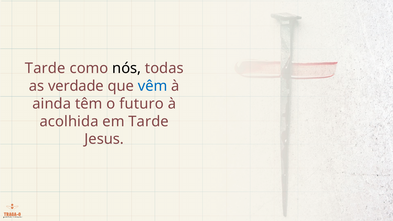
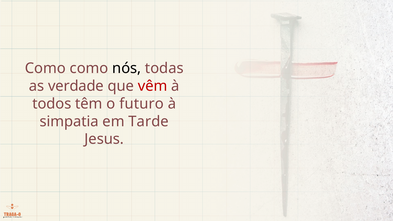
Tarde at (45, 68): Tarde -> Como
vêm colour: blue -> red
ainda: ainda -> todos
acolhida: acolhida -> simpatia
